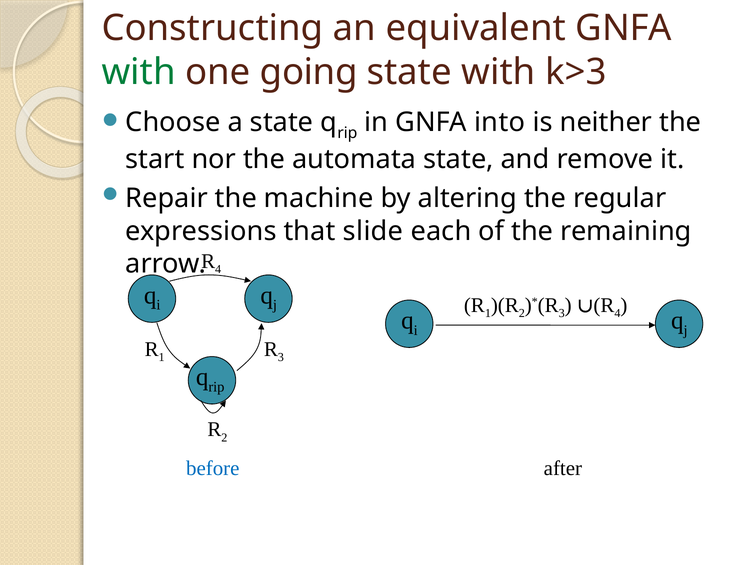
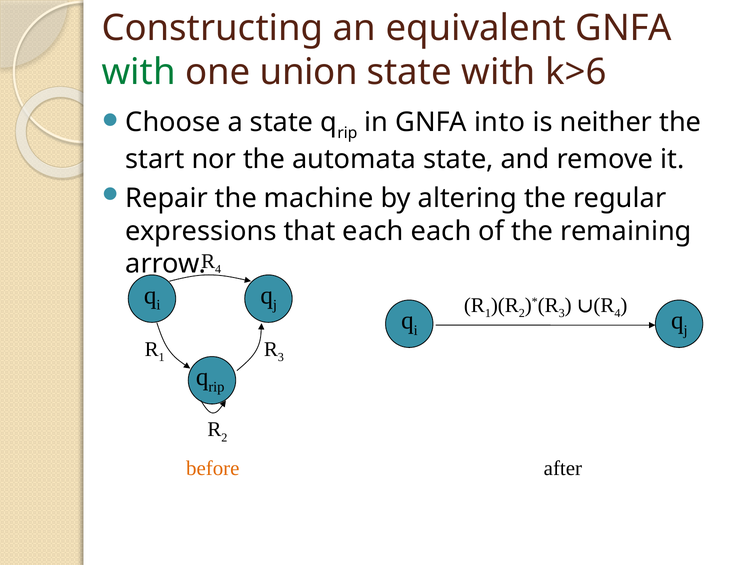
going: going -> union
k>3: k>3 -> k>6
that slide: slide -> each
before colour: blue -> orange
